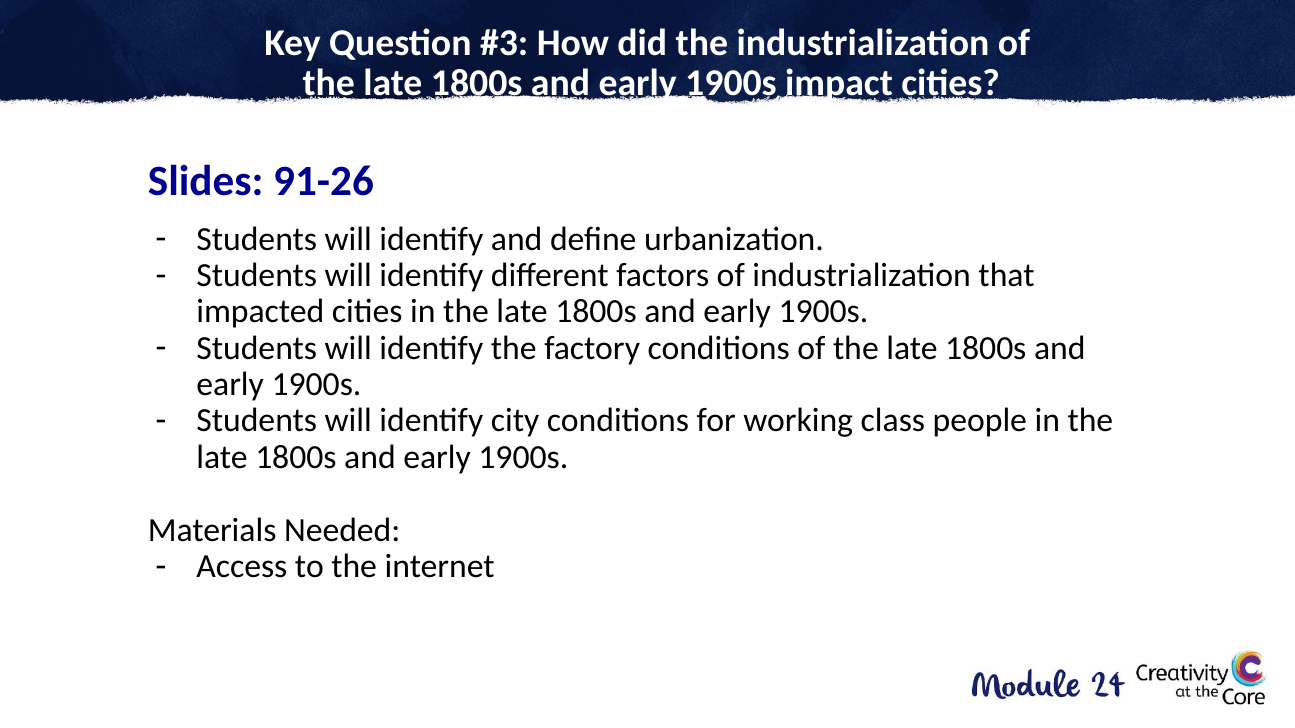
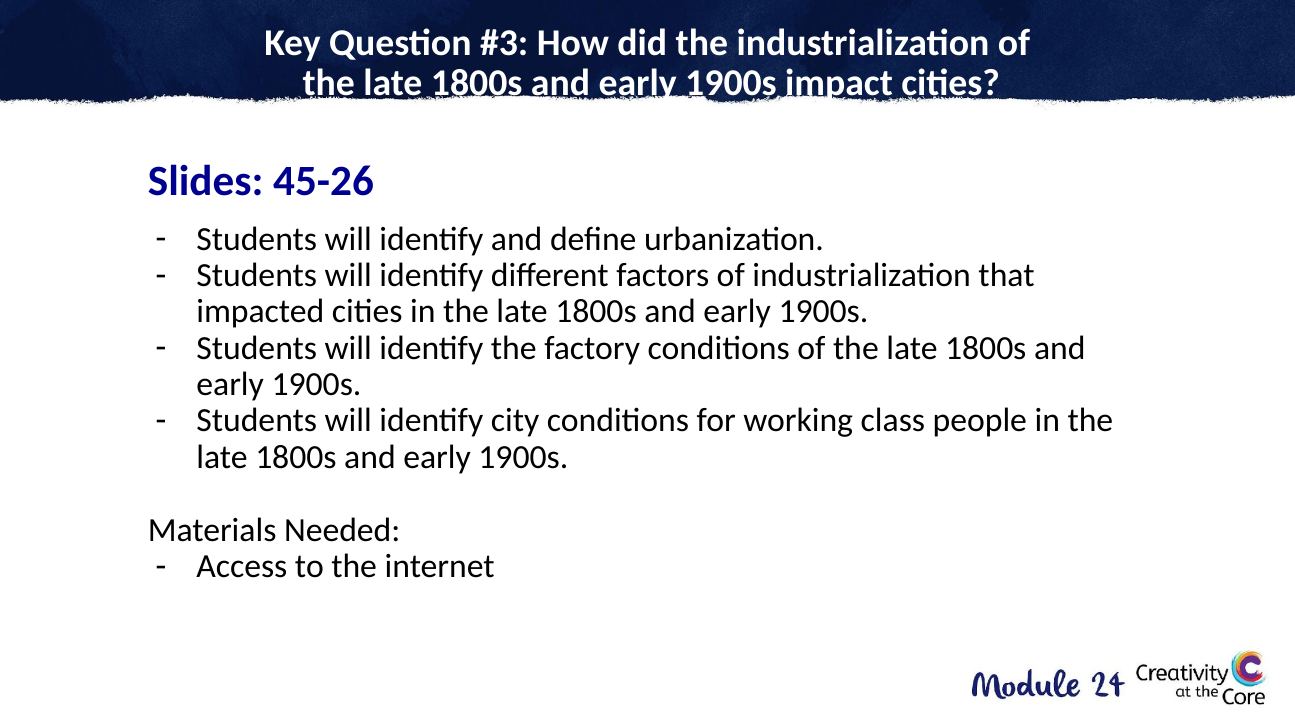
91-26: 91-26 -> 45-26
